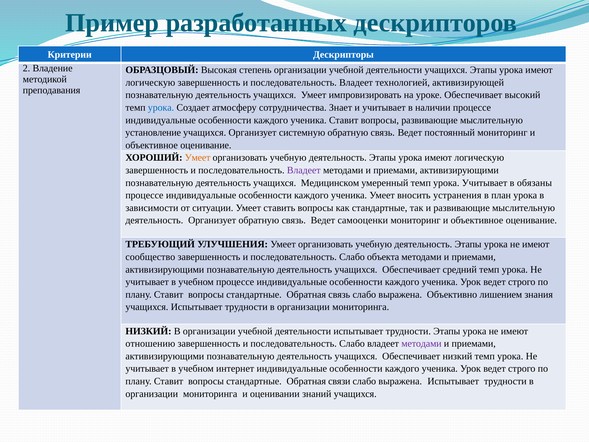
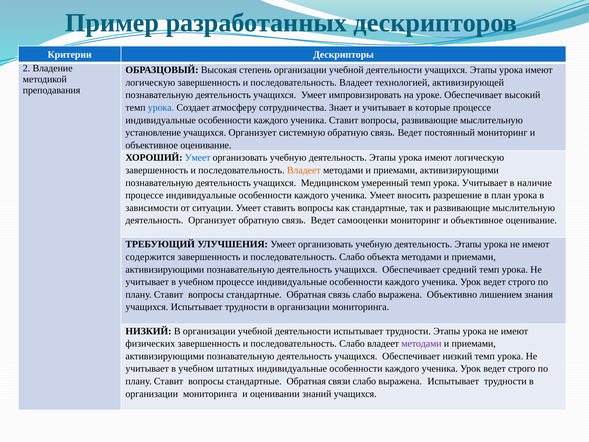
наличии: наличии -> которые
Умеет at (198, 158) colour: orange -> blue
Владеет at (304, 170) colour: purple -> orange
обязаны: обязаны -> наличие
устранения: устранения -> разрешение
сообщество: сообщество -> содержится
отношению: отношению -> физических
интернет: интернет -> штатных
